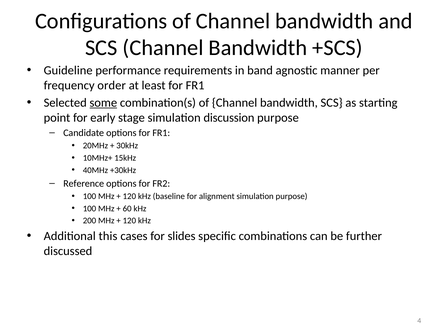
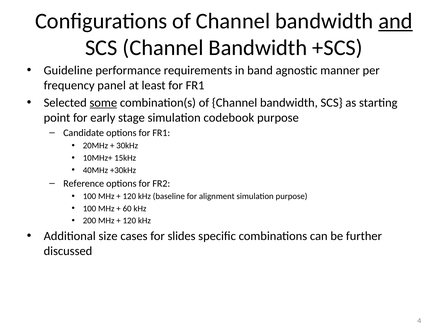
and underline: none -> present
order: order -> panel
discussion: discussion -> codebook
this: this -> size
